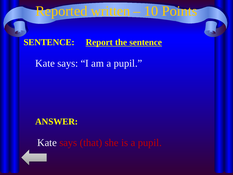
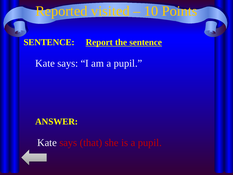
written: written -> visited
